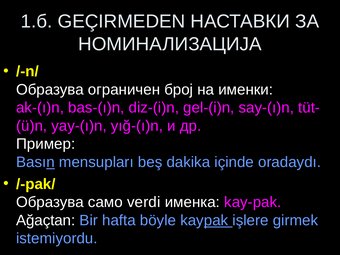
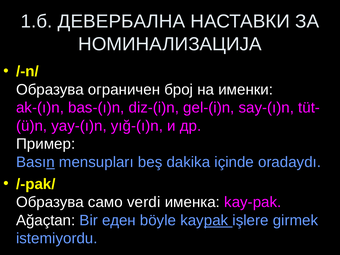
GEÇIRMEDEN: GEÇIRMEDEN -> ДЕВЕРБАЛНА
hafta: hafta -> еден
